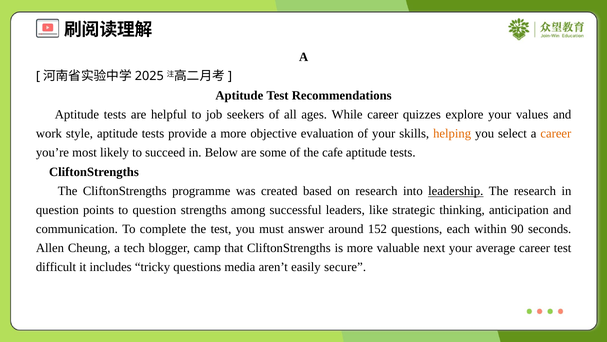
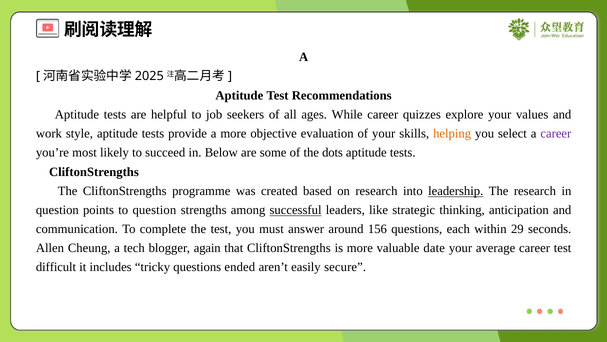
career at (556, 133) colour: orange -> purple
cafe: cafe -> dots
successful underline: none -> present
152: 152 -> 156
90: 90 -> 29
camp: camp -> again
next: next -> date
media: media -> ended
